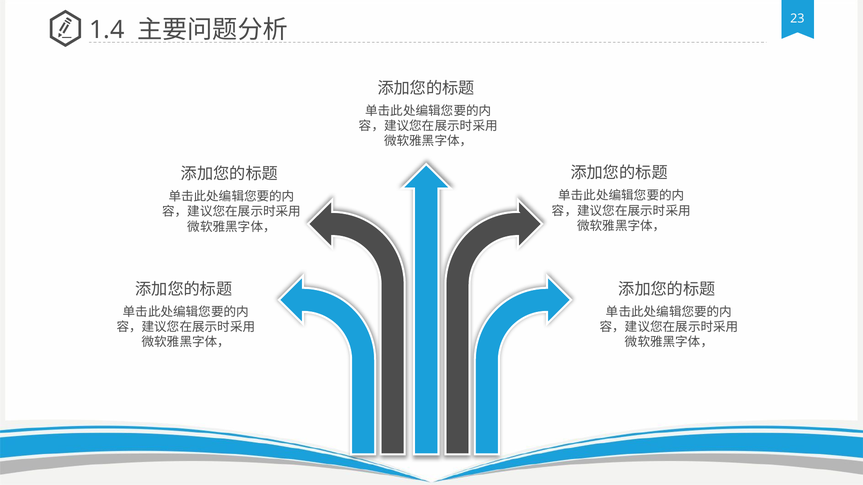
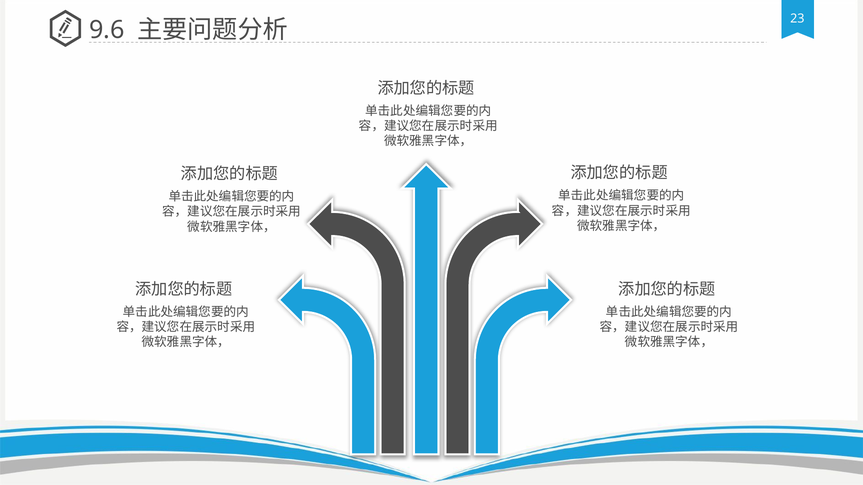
1.4: 1.4 -> 9.6
